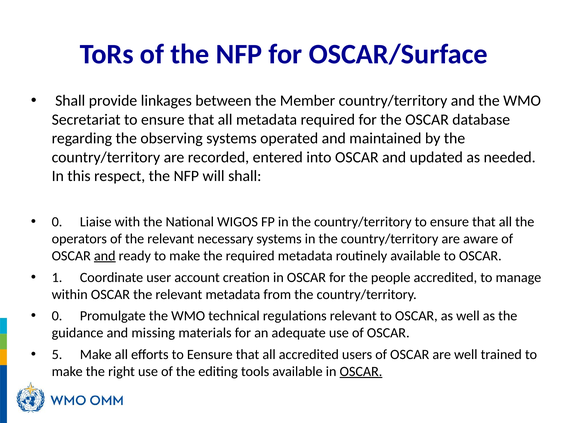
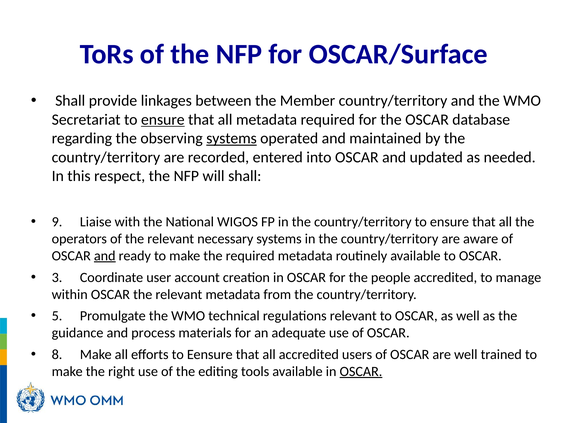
ensure at (163, 120) underline: none -> present
systems at (232, 138) underline: none -> present
0 at (57, 222): 0 -> 9
1: 1 -> 3
0 at (57, 316): 0 -> 5
missing: missing -> process
5: 5 -> 8
